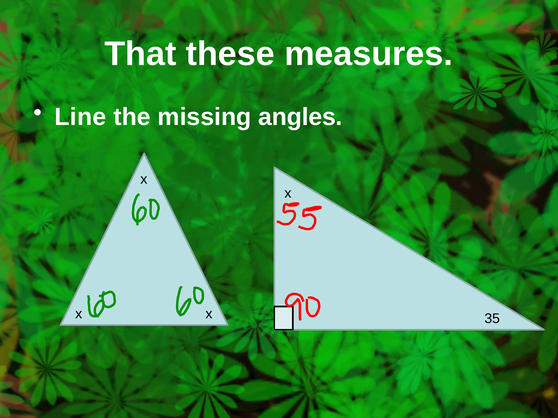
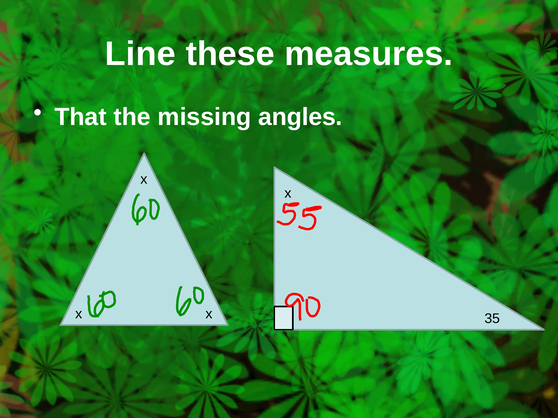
That: That -> Line
Line: Line -> That
